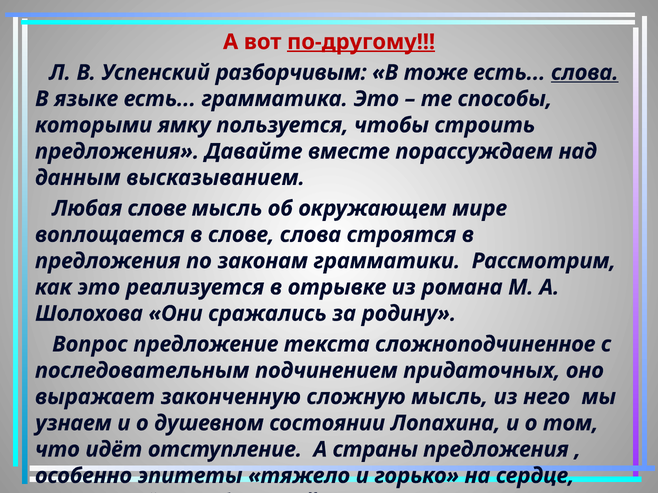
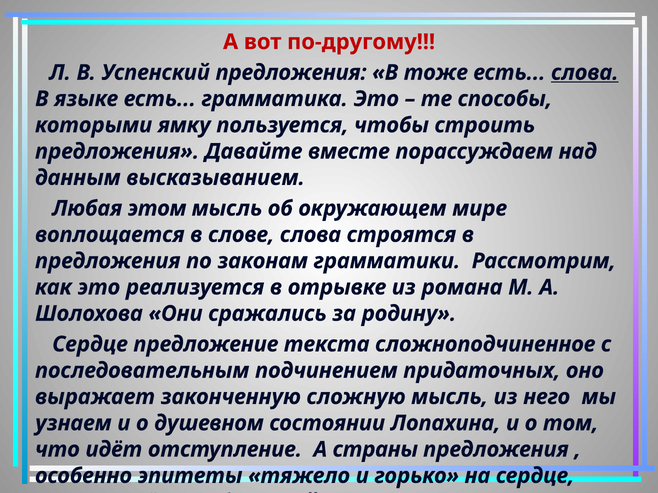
по-другому underline: present -> none
Успенский разборчивым: разборчивым -> предложения
Любая слове: слове -> этом
Вопрос at (90, 345): Вопрос -> Сердце
